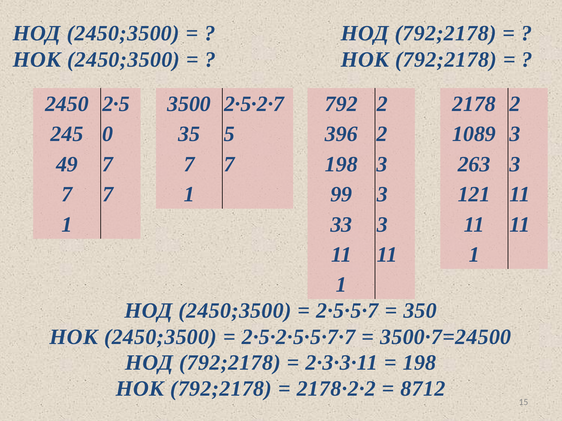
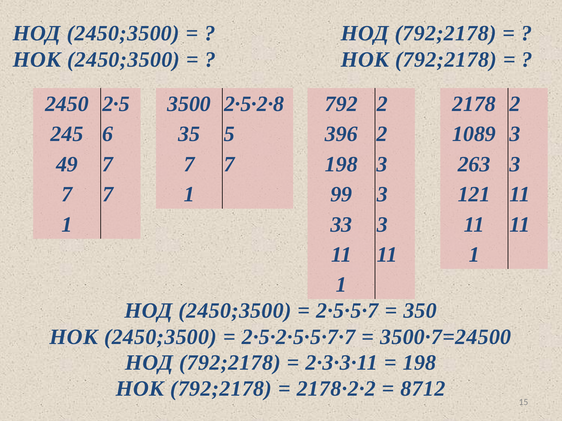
2·5·2·7: 2·5·2·7 -> 2·5·2·8
0: 0 -> 6
